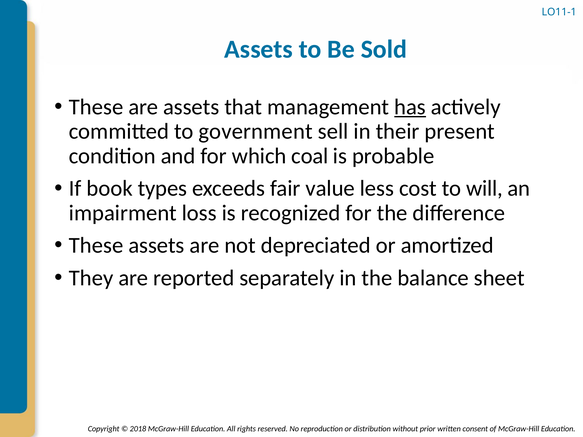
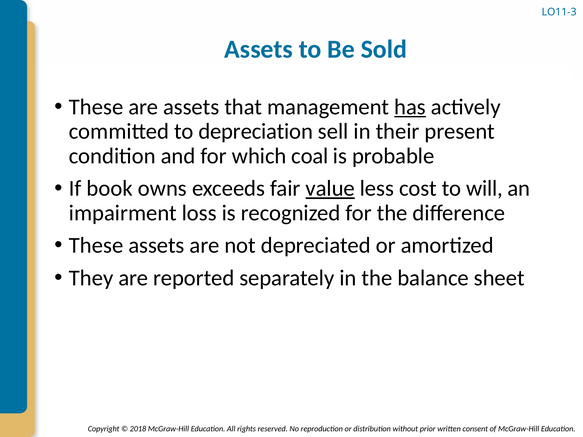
LO11-1: LO11-1 -> LO11-3
government: government -> depreciation
types: types -> owns
value underline: none -> present
